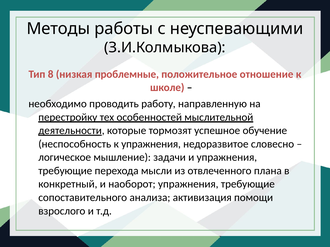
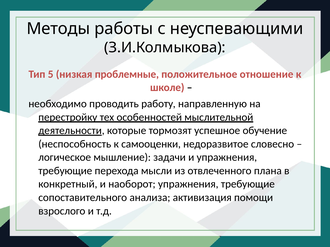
8: 8 -> 5
к упражнения: упражнения -> самооценки
